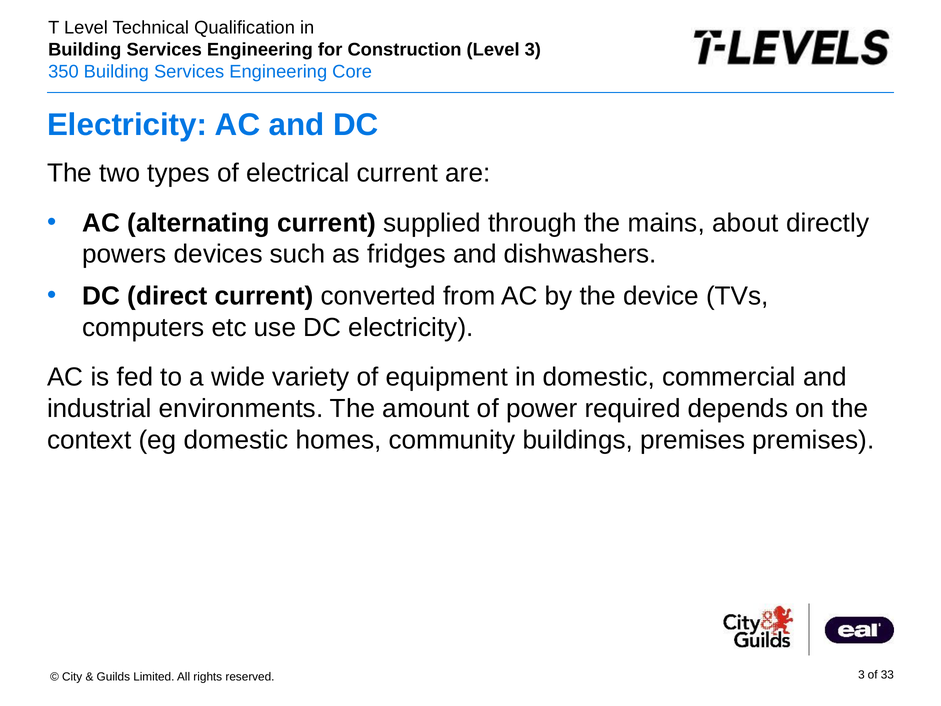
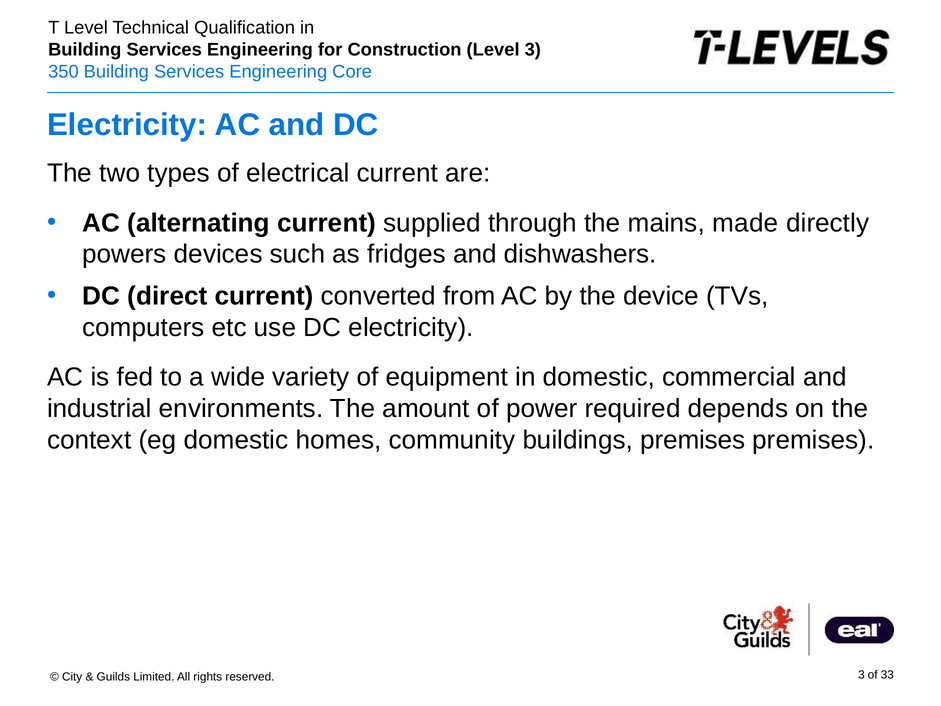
about: about -> made
